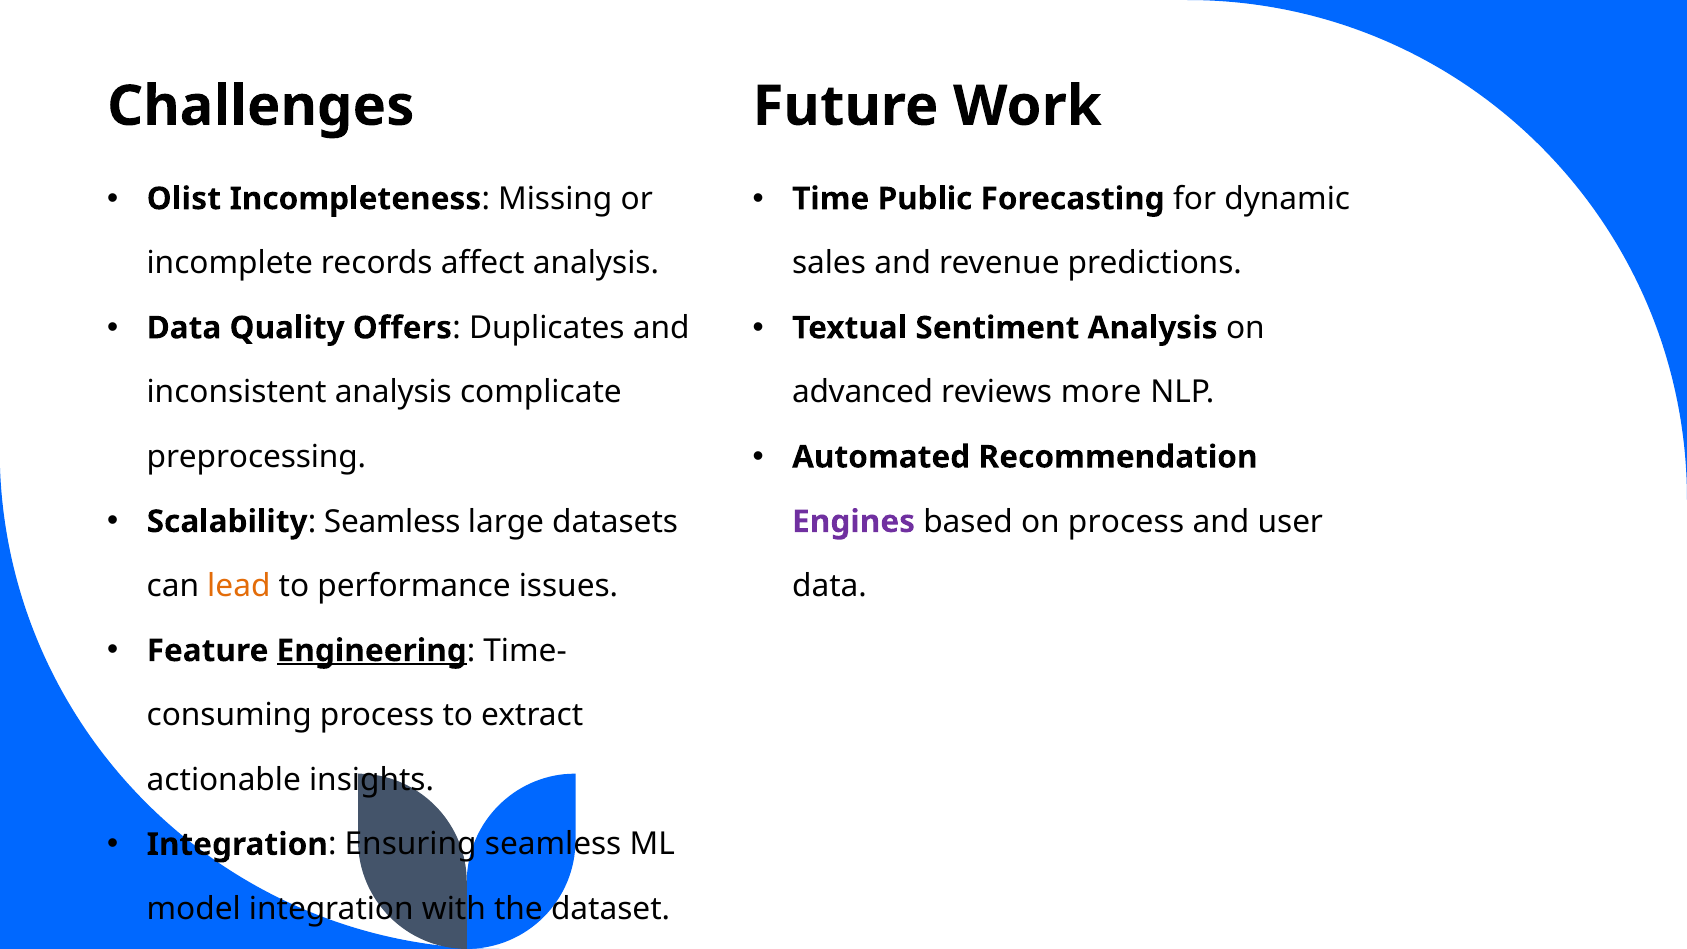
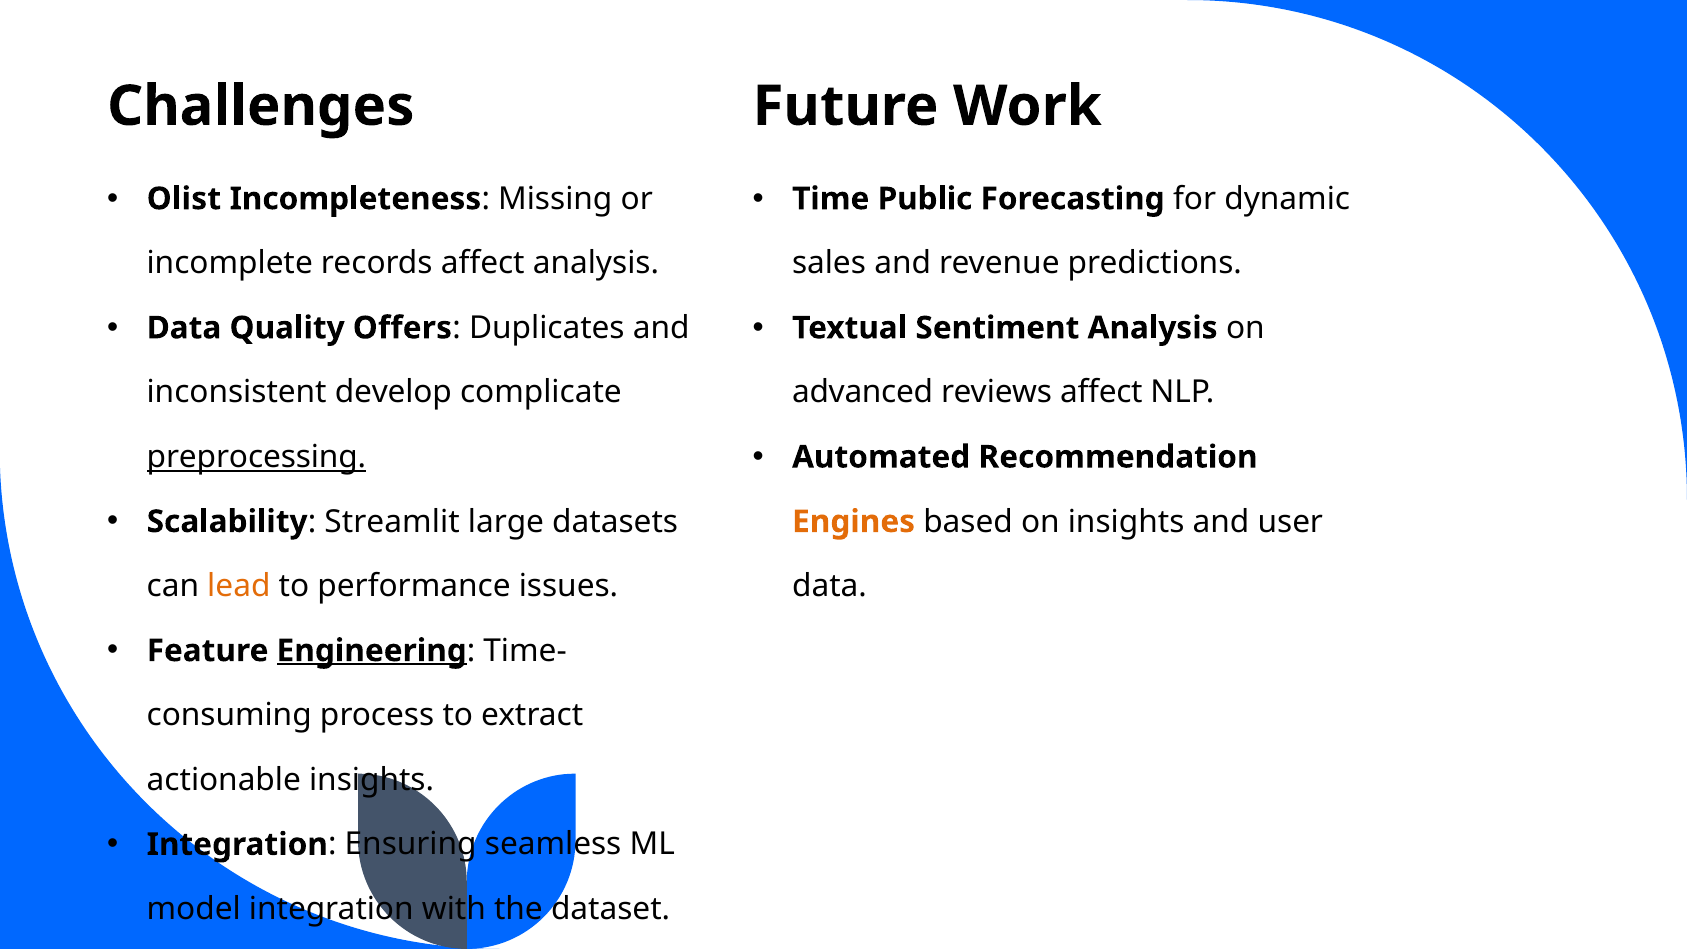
inconsistent analysis: analysis -> develop
reviews more: more -> affect
preprocessing underline: none -> present
Seamless at (392, 522): Seamless -> Streamlit
Engines colour: purple -> orange
on process: process -> insights
